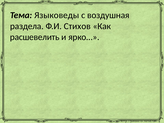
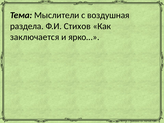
Языковеды: Языковеды -> Мыслители
расшевелить: расшевелить -> заключается
